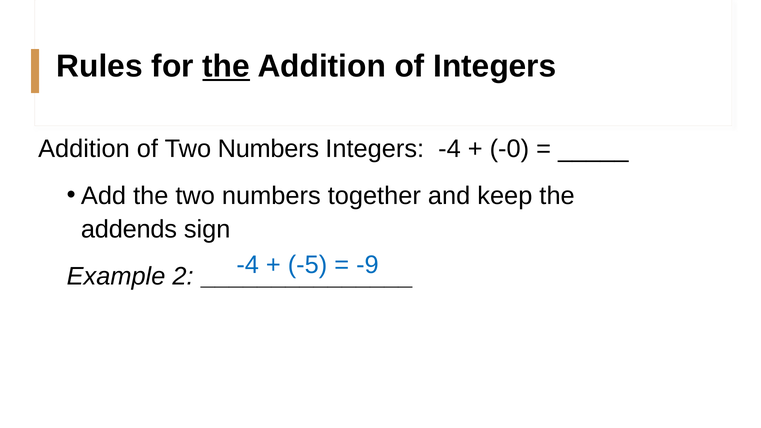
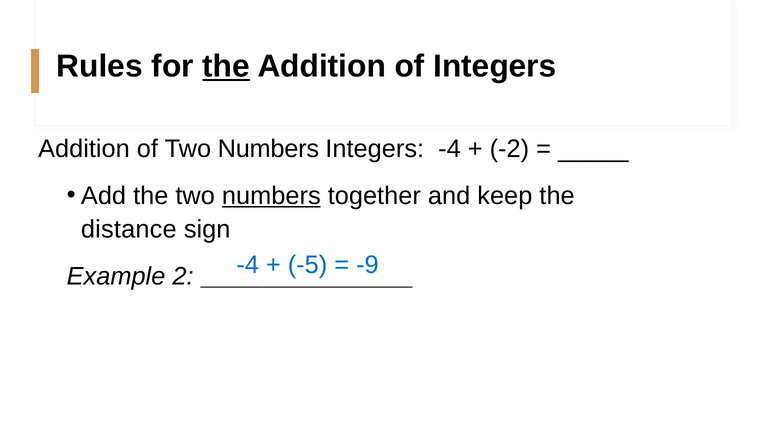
-0: -0 -> -2
numbers at (271, 196) underline: none -> present
addends: addends -> distance
